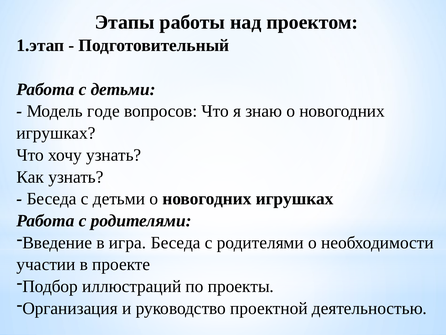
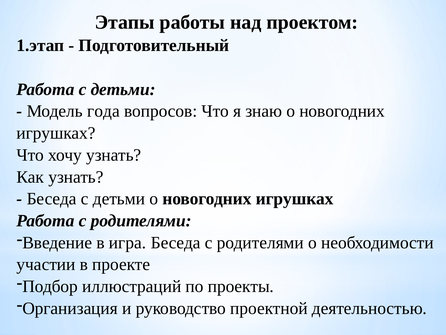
годе: годе -> года
